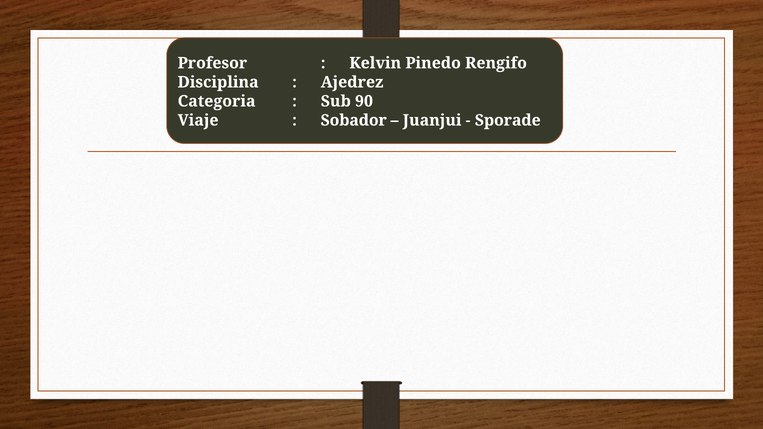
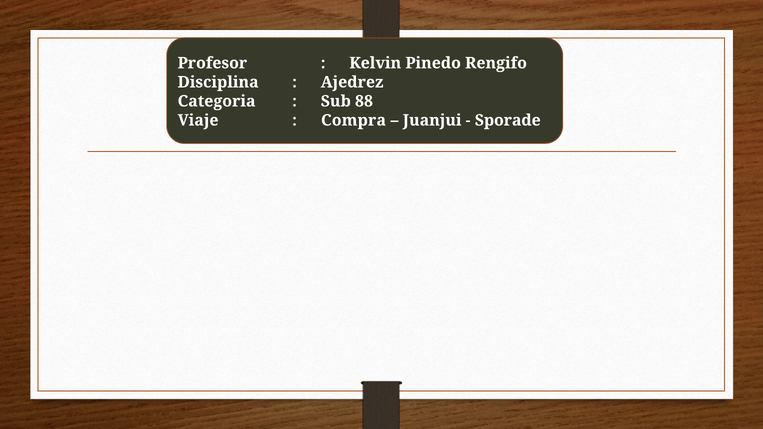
90: 90 -> 88
Sobador: Sobador -> Compra
